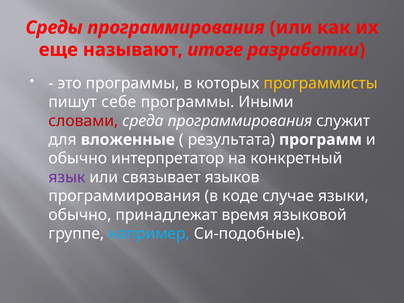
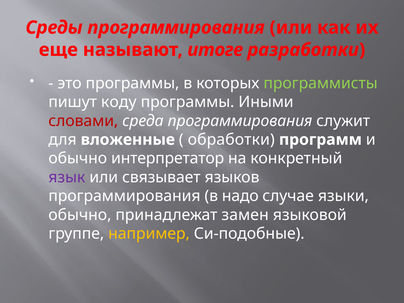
программисты colour: yellow -> light green
себе: себе -> коду
результата: результата -> обработки
коде: коде -> надо
время: время -> замен
например colour: light blue -> yellow
